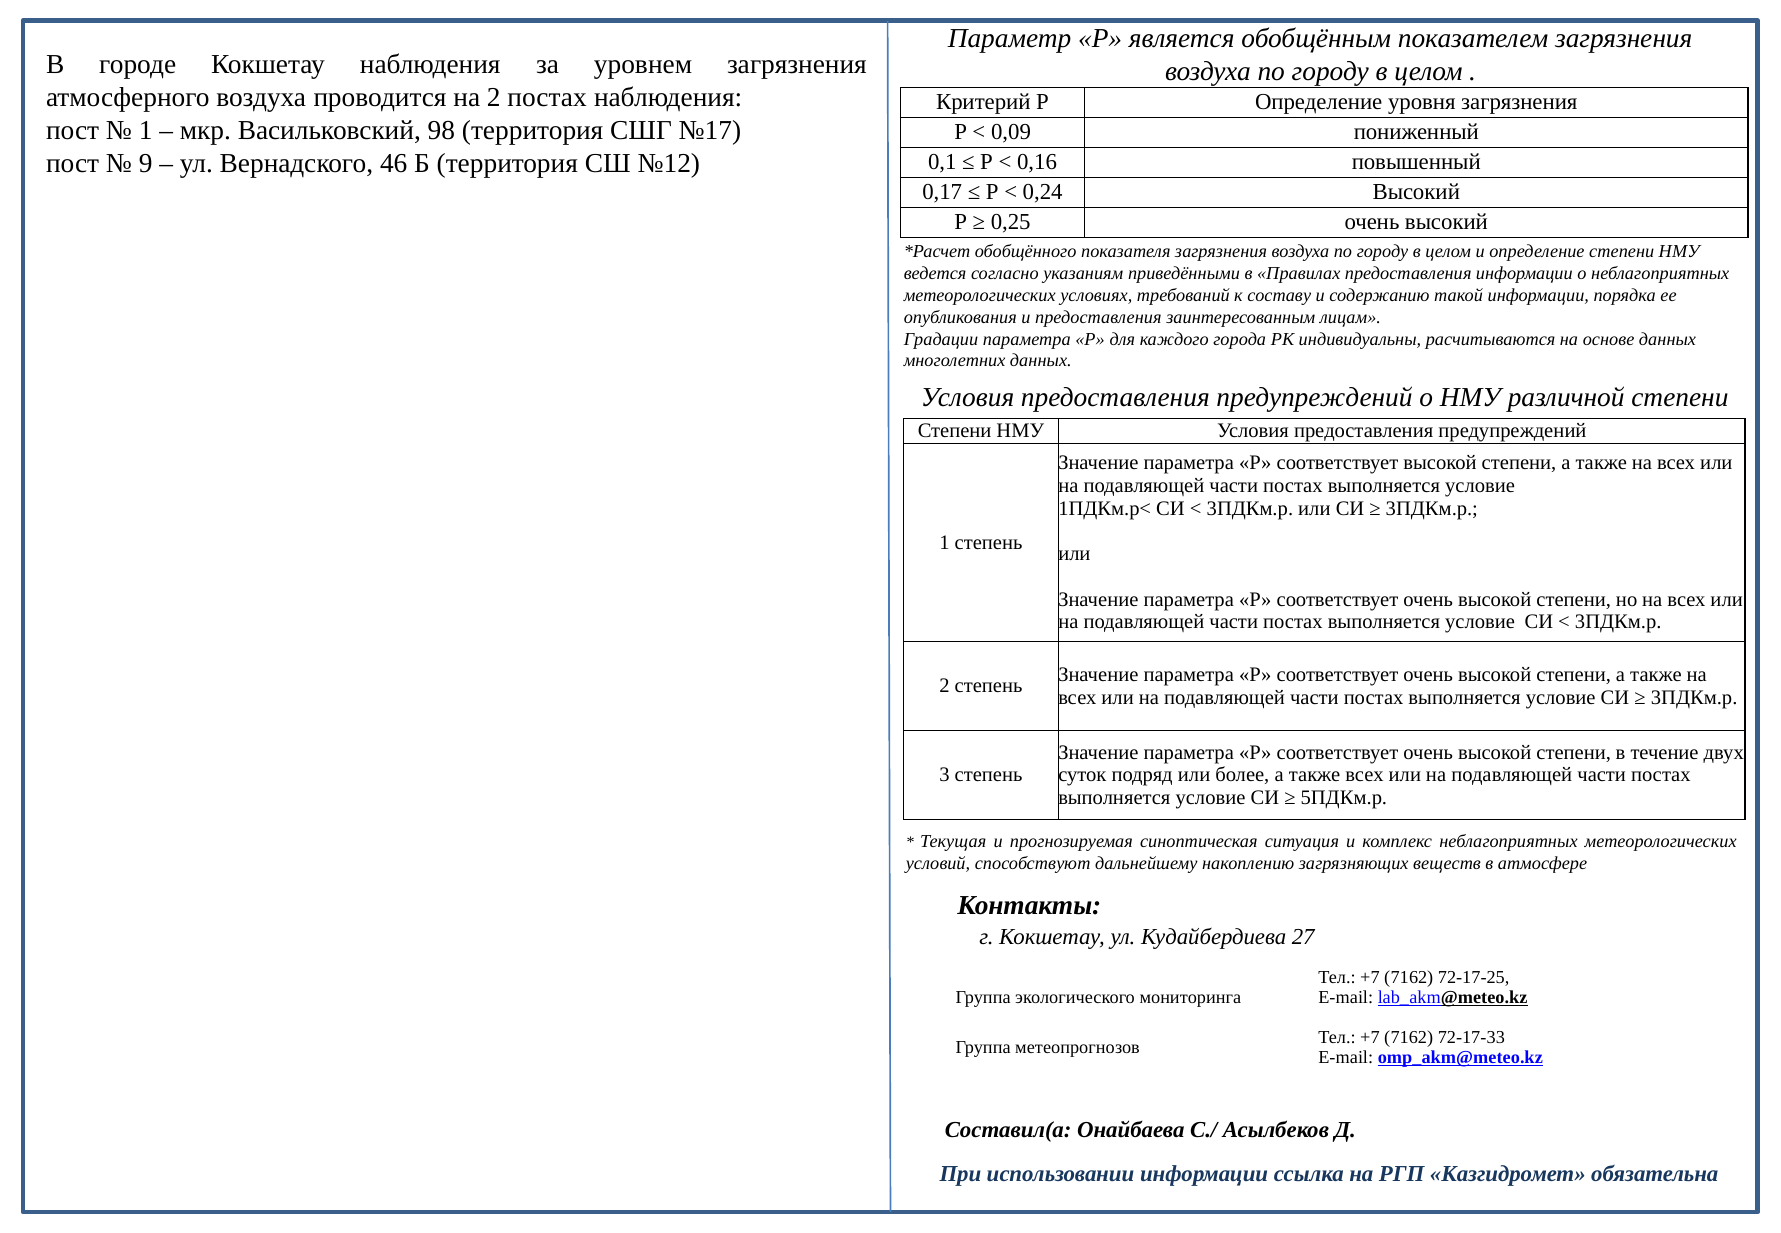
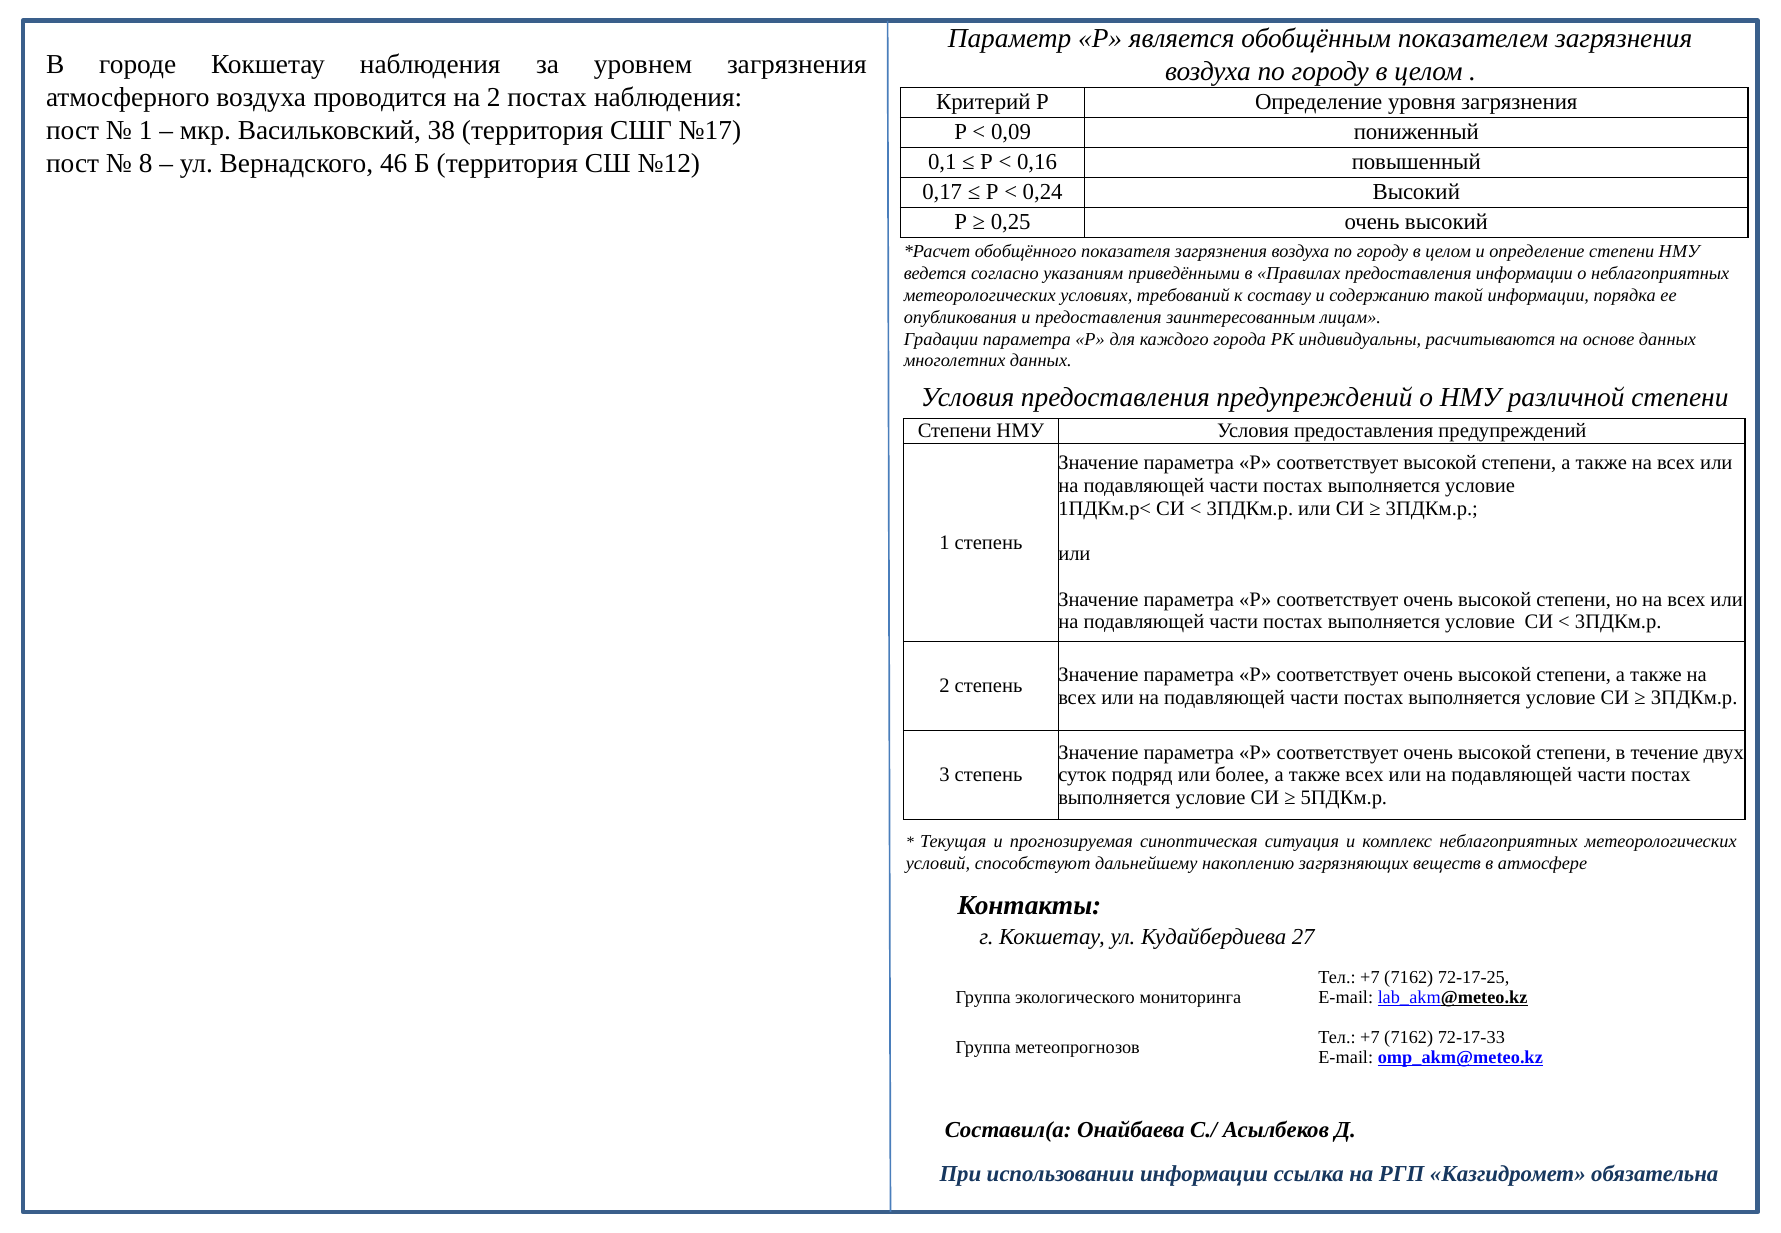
98: 98 -> 38
9: 9 -> 8
